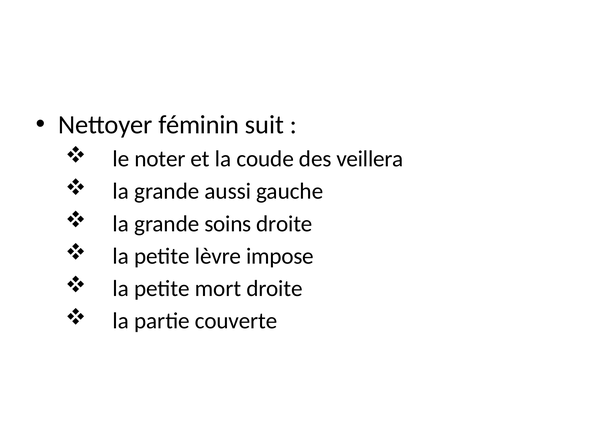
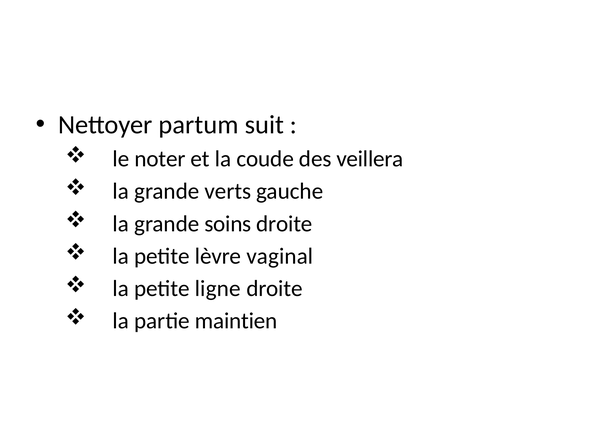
féminin: féminin -> partum
aussi: aussi -> verts
impose: impose -> vaginal
mort: mort -> ligne
couverte: couverte -> maintien
